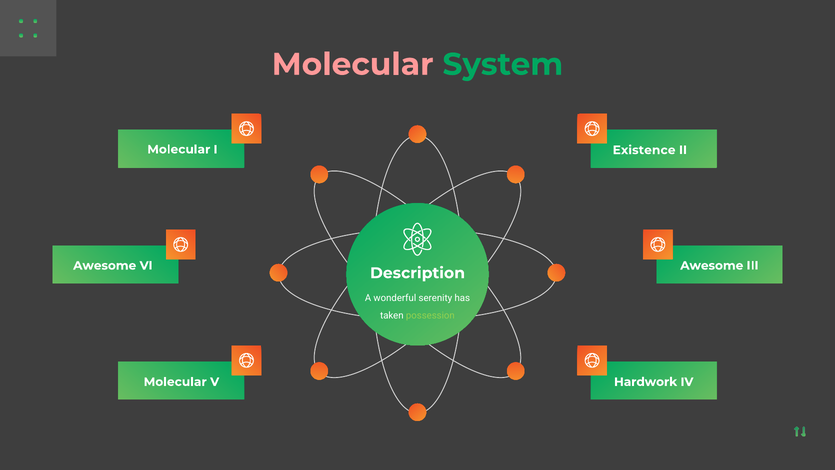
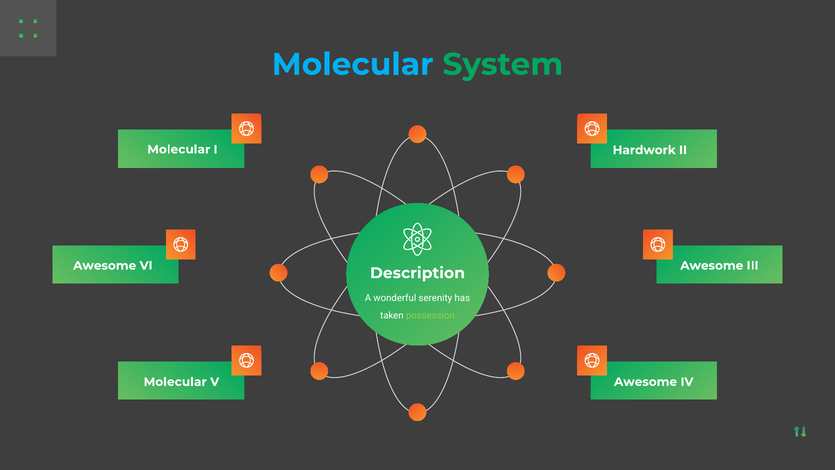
Molecular at (353, 64) colour: pink -> light blue
Existence: Existence -> Hardwork
Hardwork at (646, 382): Hardwork -> Awesome
